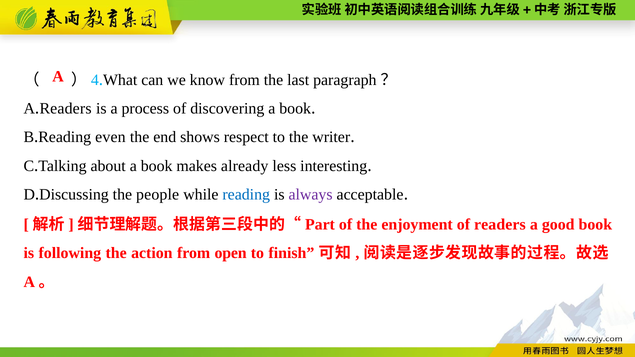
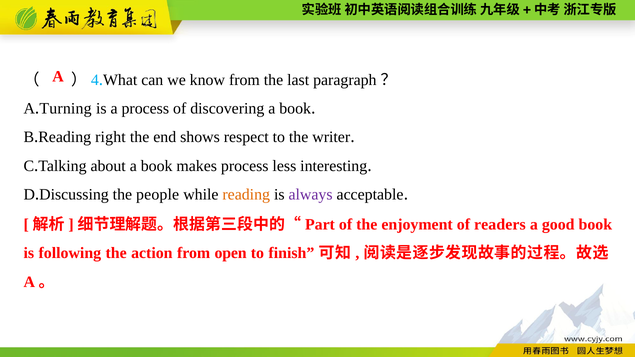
Readers at (66, 109): Readers -> Turning
even: even -> right
makes already: already -> process
reading at (246, 194) colour: blue -> orange
